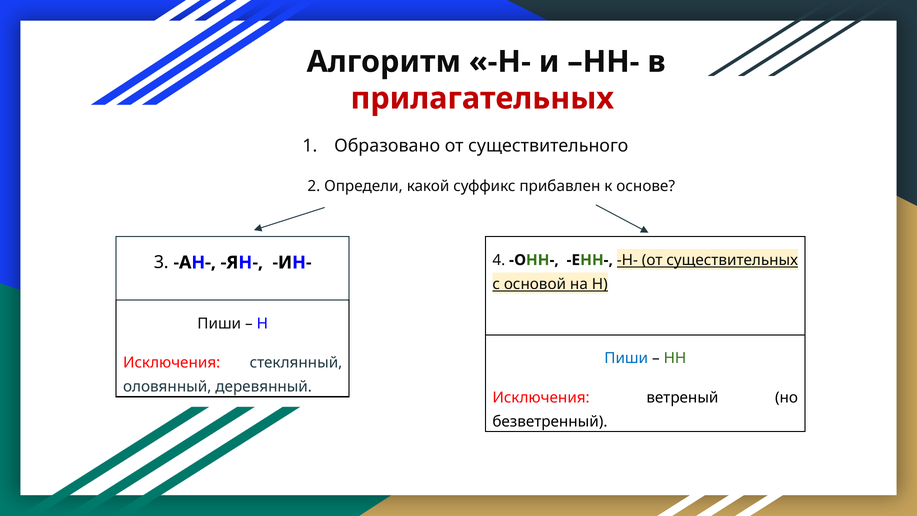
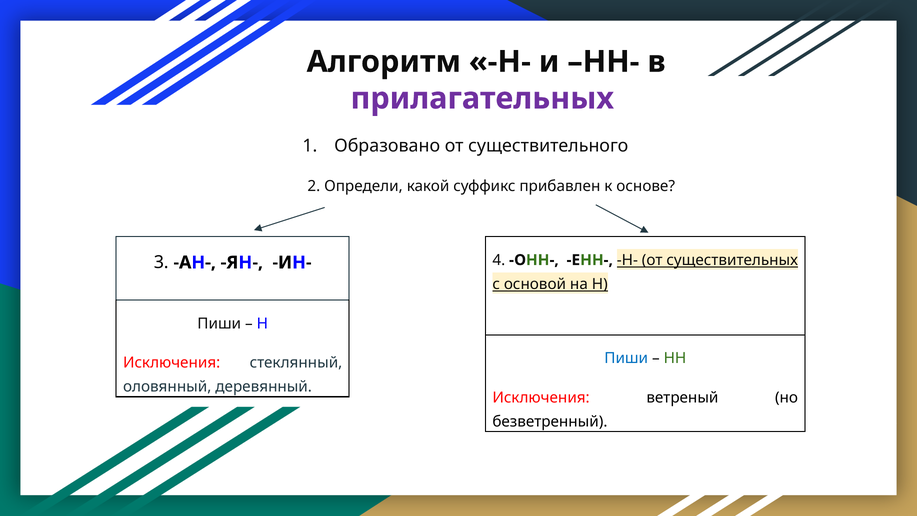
прилагательных colour: red -> purple
